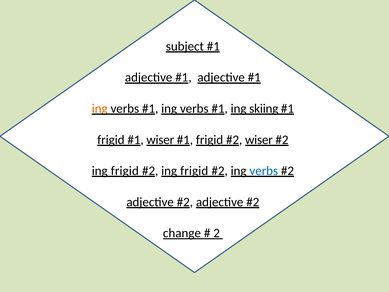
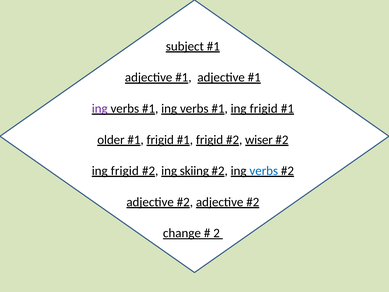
ing at (100, 108) colour: orange -> purple
skiing at (264, 108): skiing -> frigid
frigid at (111, 140): frigid -> older
wiser at (160, 140): wiser -> frigid
frigid at (194, 171): frigid -> skiing
